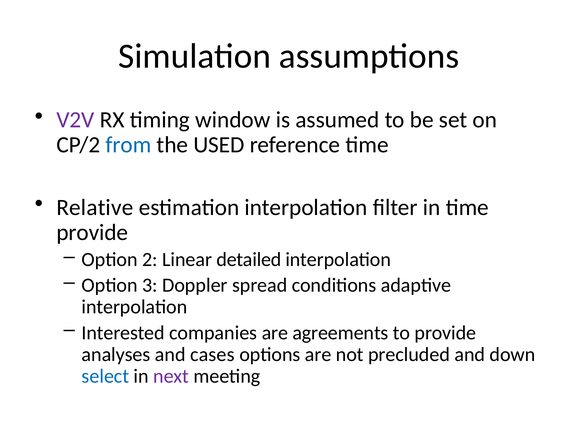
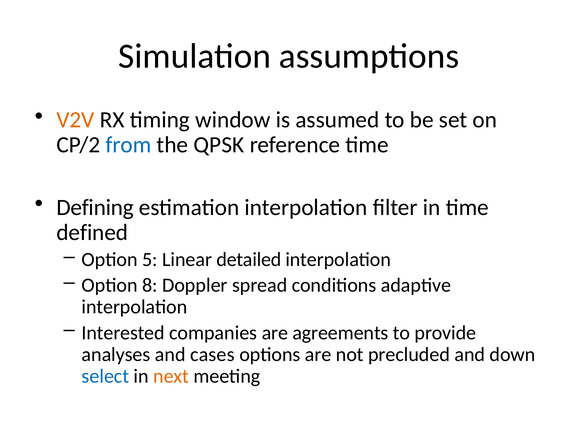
V2V colour: purple -> orange
USED: USED -> QPSK
Relative: Relative -> Defining
provide at (92, 232): provide -> defined
2: 2 -> 5
3: 3 -> 8
next colour: purple -> orange
